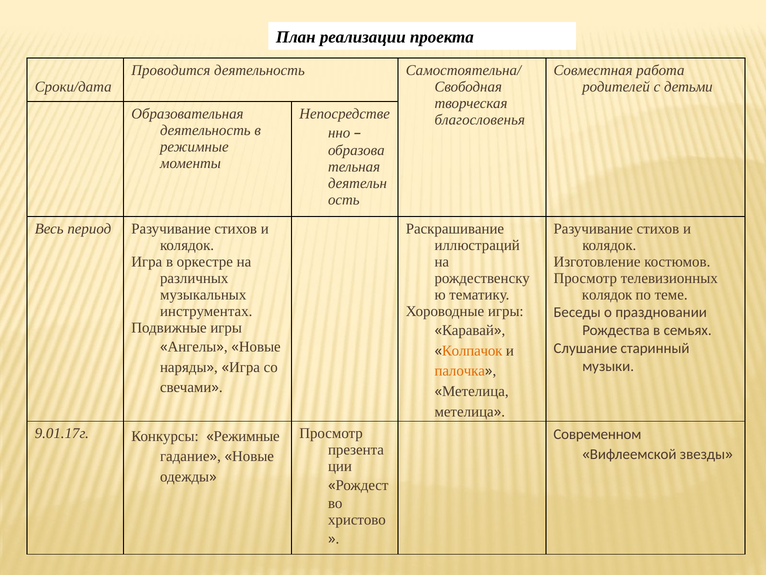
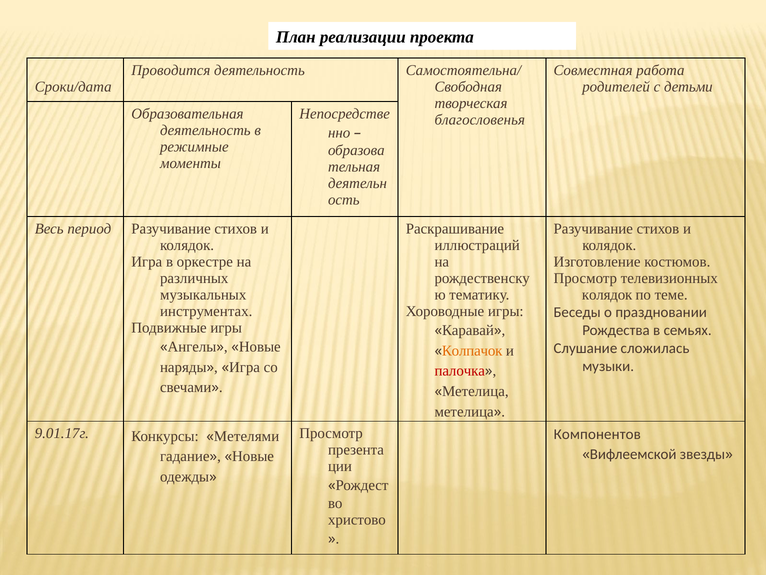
старинный: старинный -> сложилась
палочка colour: orange -> red
Режимные at (247, 436): Режимные -> Метелями
Современном: Современном -> Компонентов
